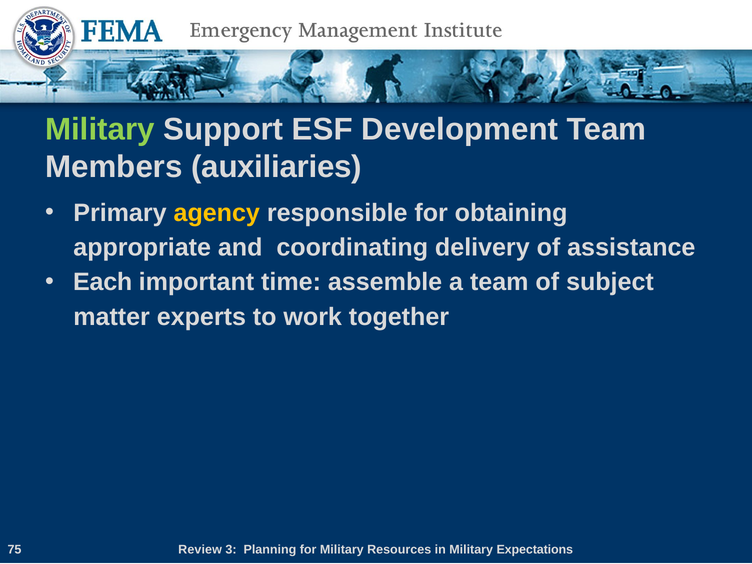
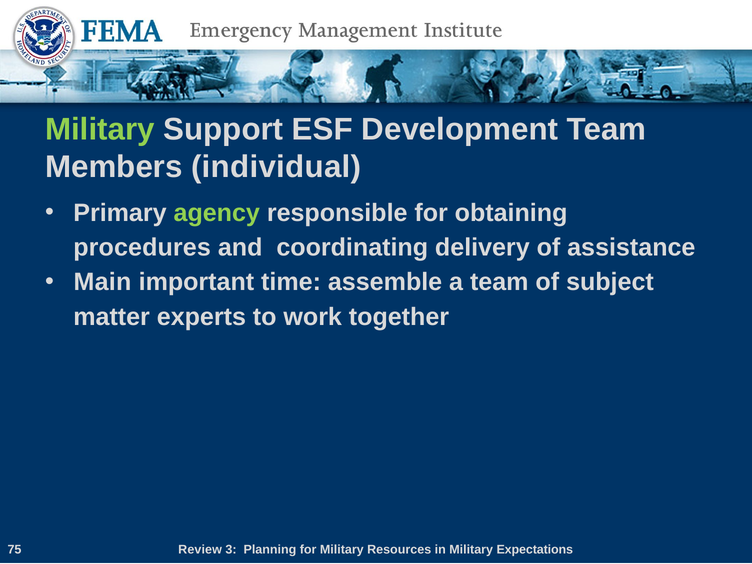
auxiliaries: auxiliaries -> individual
agency colour: yellow -> light green
appropriate: appropriate -> procedures
Each: Each -> Main
